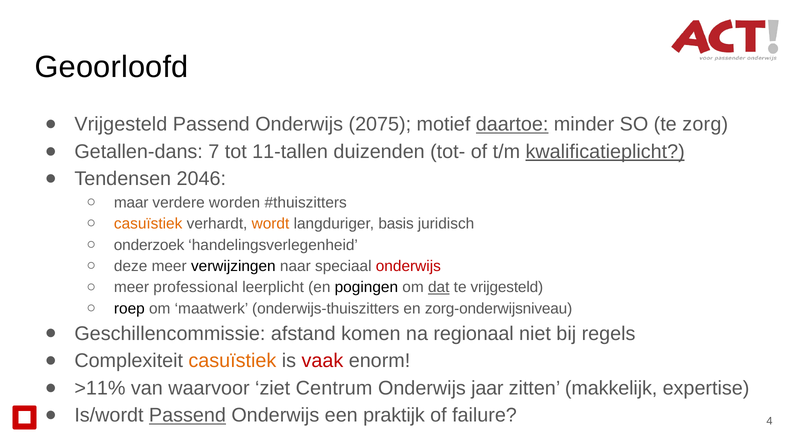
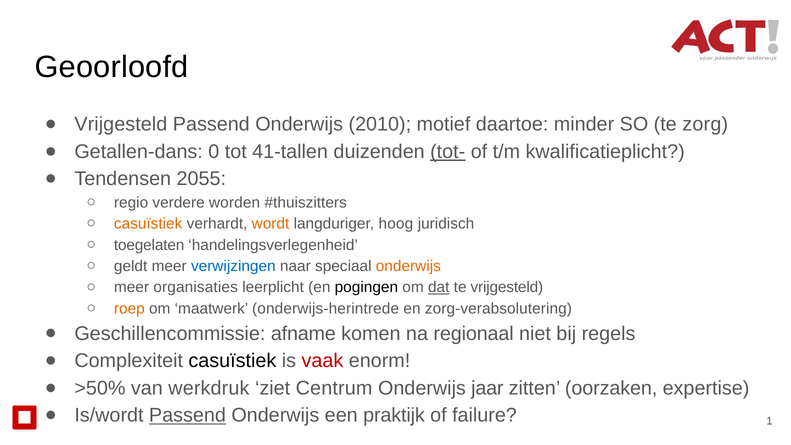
2075: 2075 -> 2010
daartoe underline: present -> none
7: 7 -> 0
11-tallen: 11-tallen -> 41-tallen
tot- underline: none -> present
kwalificatieplicht underline: present -> none
2046: 2046 -> 2055
maar: maar -> regio
basis: basis -> hoog
onderzoek: onderzoek -> toegelaten
deze: deze -> geldt
verwijzingen colour: black -> blue
onderwijs at (408, 266) colour: red -> orange
professional: professional -> organisaties
roep colour: black -> orange
onderwijs-thuiszitters: onderwijs-thuiszitters -> onderwijs-herintrede
zorg-onderwijsniveau: zorg-onderwijsniveau -> zorg-verabsolutering
afstand: afstand -> afname
casuïstiek at (232, 361) colour: orange -> black
>11%: >11% -> >50%
waarvoor: waarvoor -> werkdruk
makkelijk: makkelijk -> oorzaken
4: 4 -> 1
